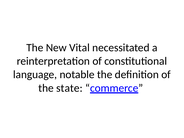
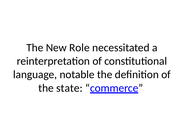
Vital: Vital -> Role
